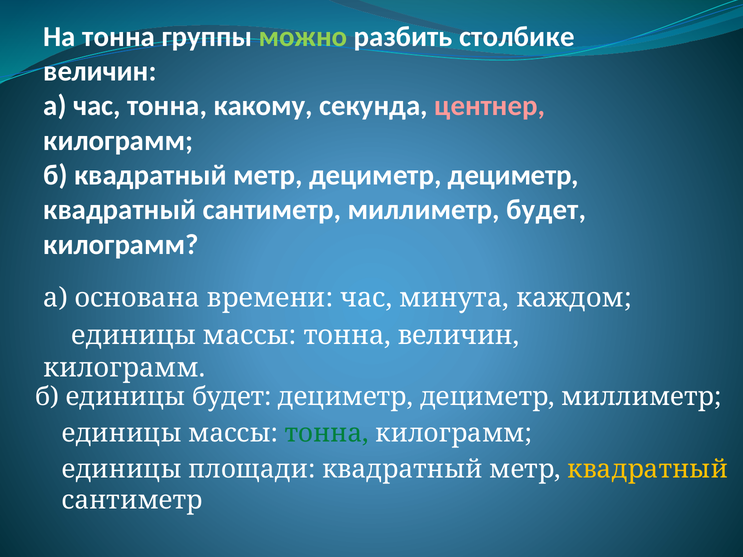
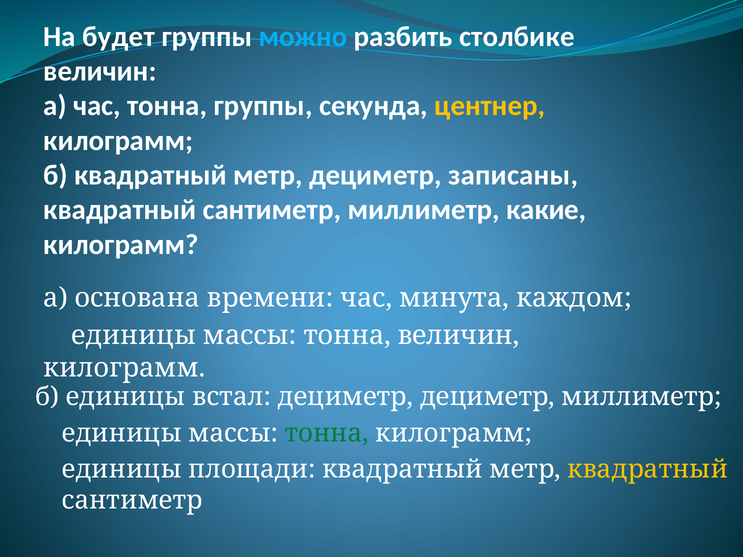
На тонна: тонна -> будет
можно colour: light green -> light blue
тонна какому: какому -> группы
центнер colour: pink -> yellow
метр дециметр дециметр: дециметр -> записаны
миллиметр будет: будет -> какие
единицы будет: будет -> встал
